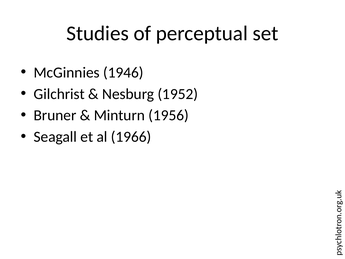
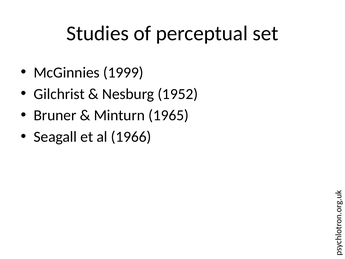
1946: 1946 -> 1999
1956: 1956 -> 1965
